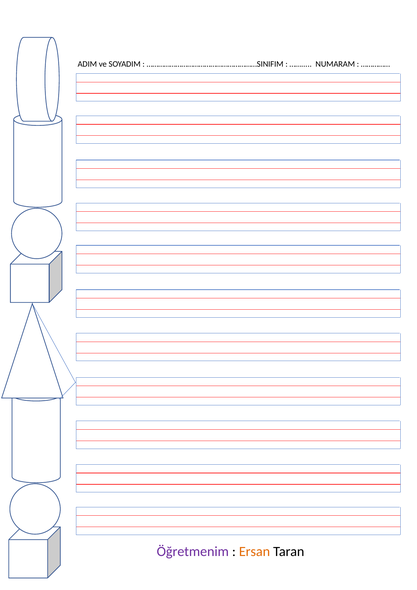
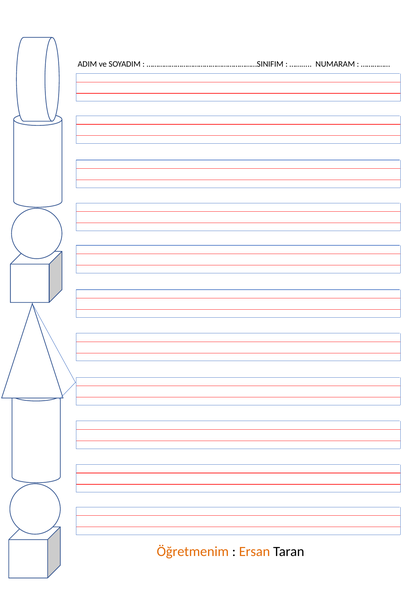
Öğretmenim colour: purple -> orange
